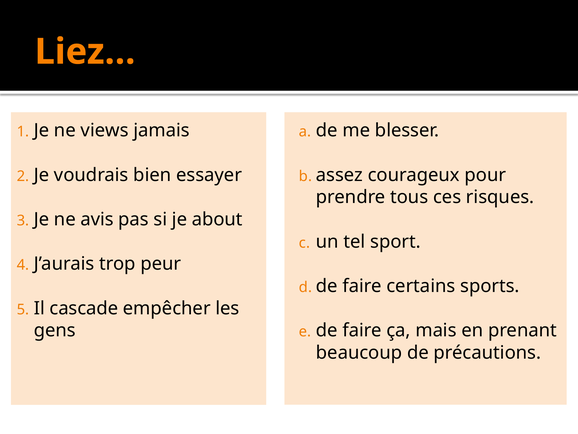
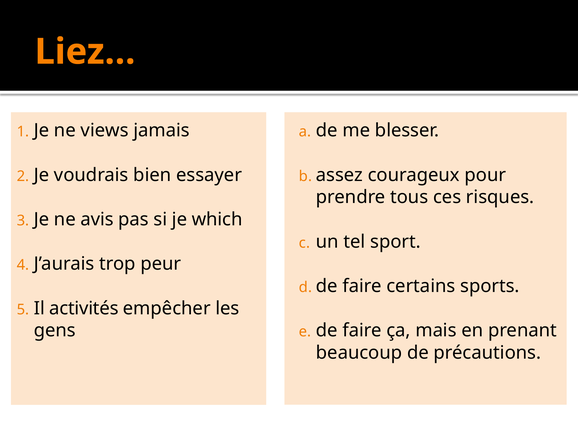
about: about -> which
cascade: cascade -> activités
